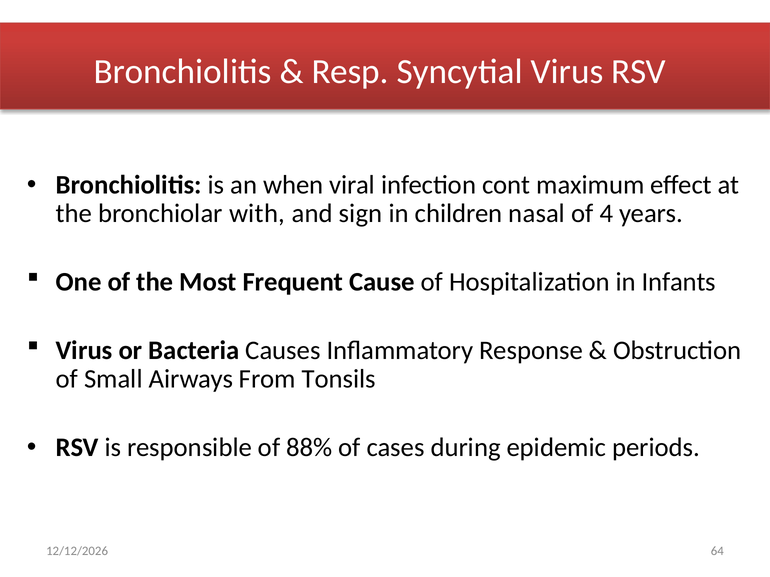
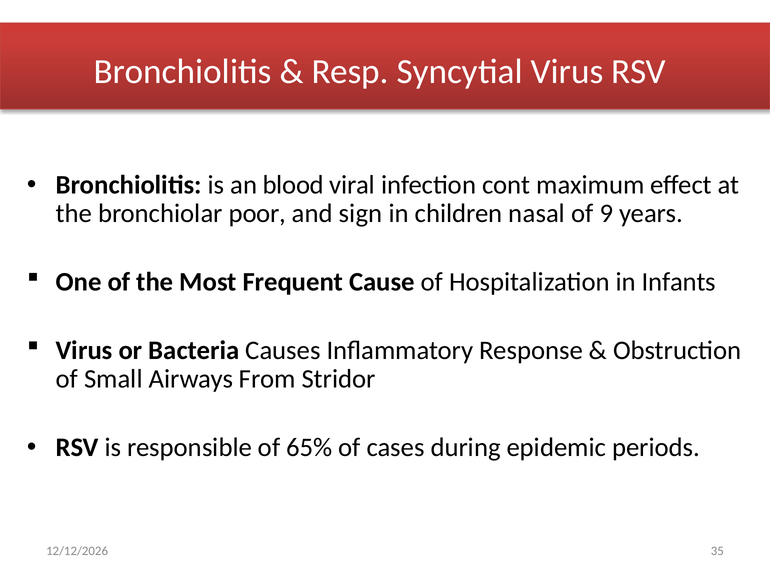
when: when -> blood
with: with -> poor
4: 4 -> 9
Tonsils: Tonsils -> Stridor
88%: 88% -> 65%
64: 64 -> 35
